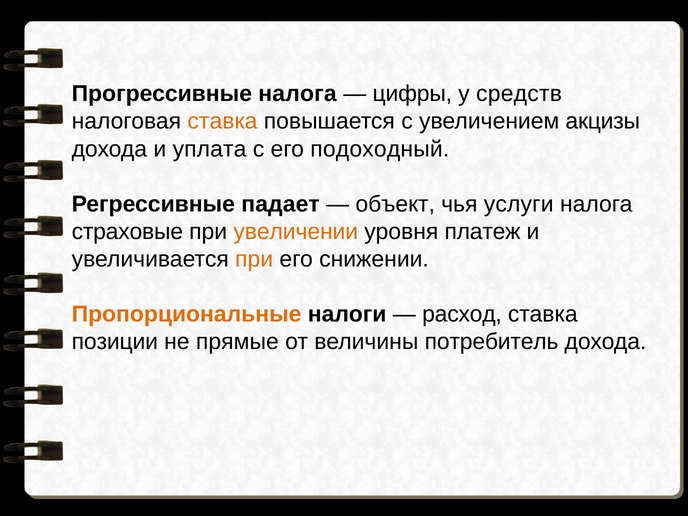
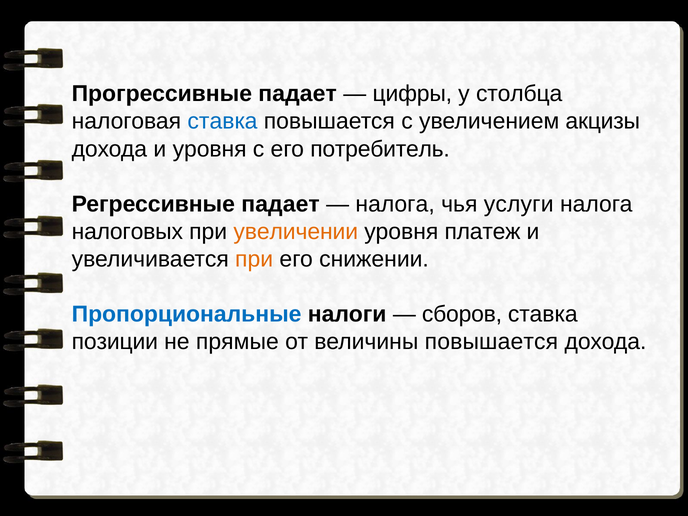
Прогрессивные налога: налога -> падает
средств: средств -> столбца
ставка at (222, 121) colour: orange -> blue
и уплата: уплата -> уровня
подоходный: подоходный -> потребитель
объект at (395, 204): объект -> налога
страховые: страховые -> налоговых
Пропорциональные colour: orange -> blue
расход: расход -> сборов
величины потребитель: потребитель -> повышается
